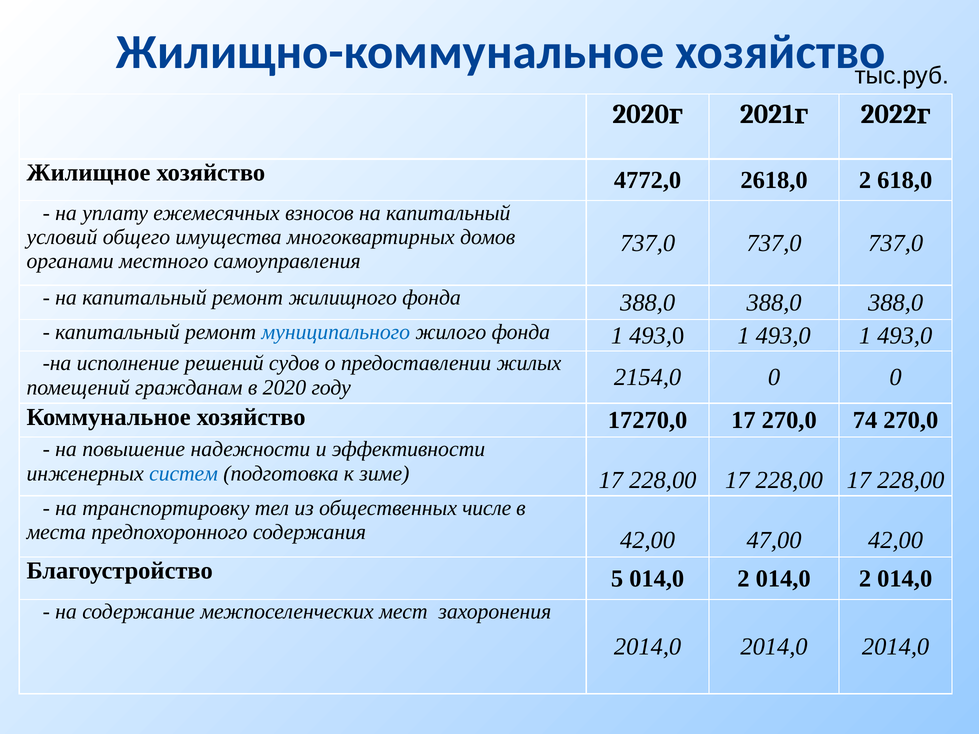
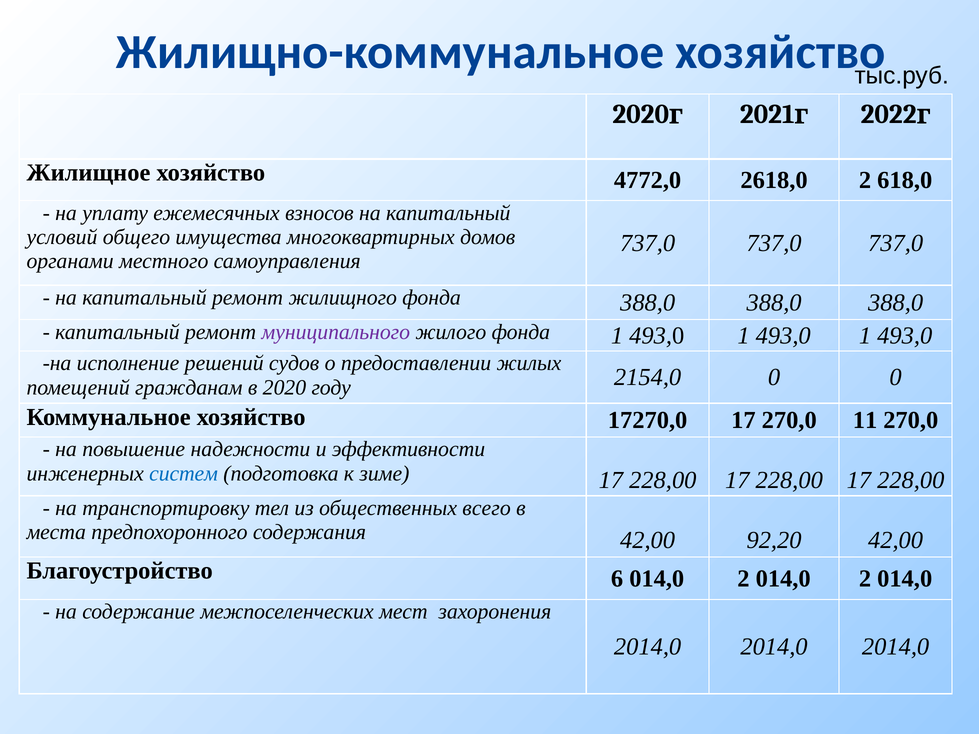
муниципального colour: blue -> purple
74: 74 -> 11
числе: числе -> всего
47,00: 47,00 -> 92,20
5: 5 -> 6
